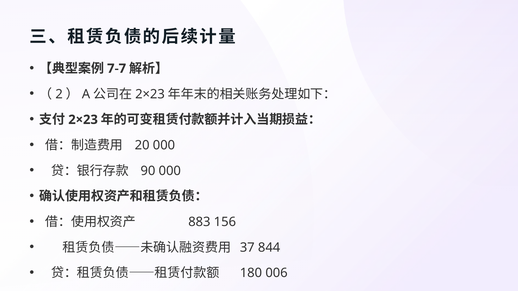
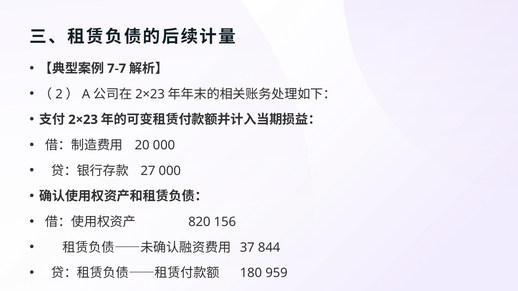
90: 90 -> 27
883: 883 -> 820
006: 006 -> 959
